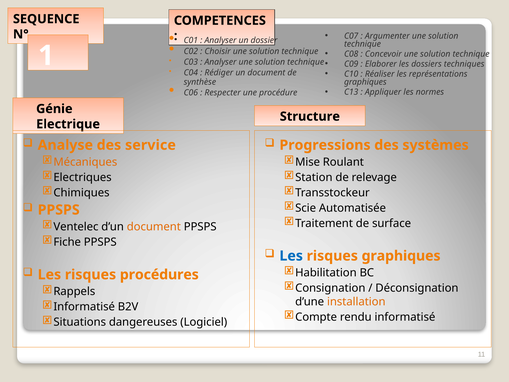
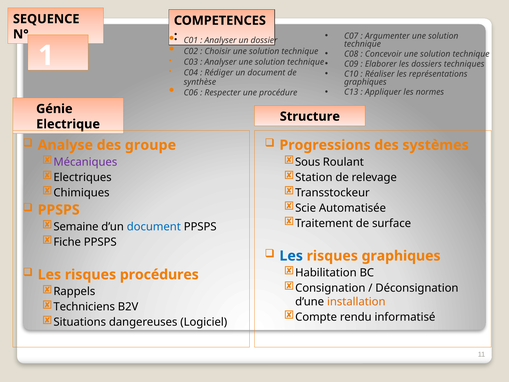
service: service -> groupe
Mécaniques colour: orange -> purple
Mise: Mise -> Sous
Ventelec: Ventelec -> Semaine
document at (154, 227) colour: orange -> blue
Informatisé at (84, 307): Informatisé -> Techniciens
